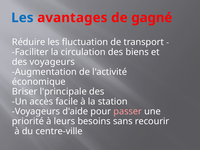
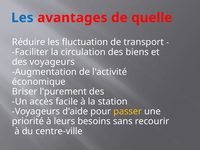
gagné: gagné -> quelle
l'principale: l'principale -> l'purement
passer colour: pink -> yellow
